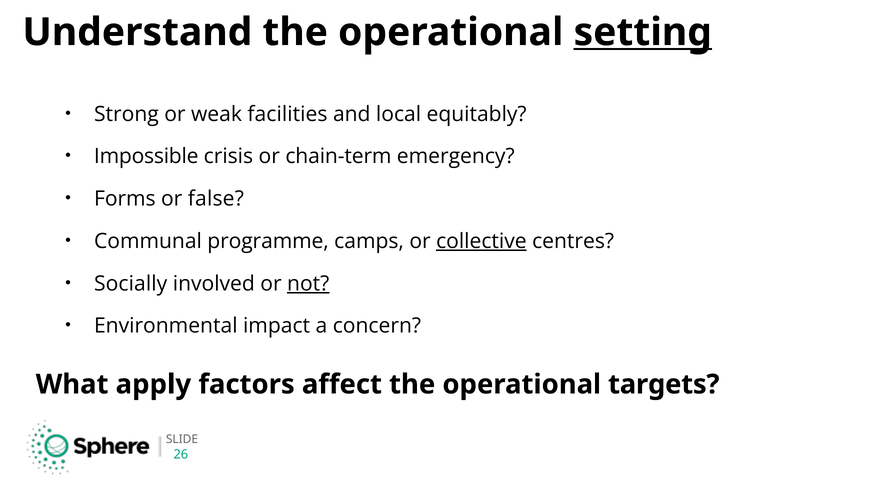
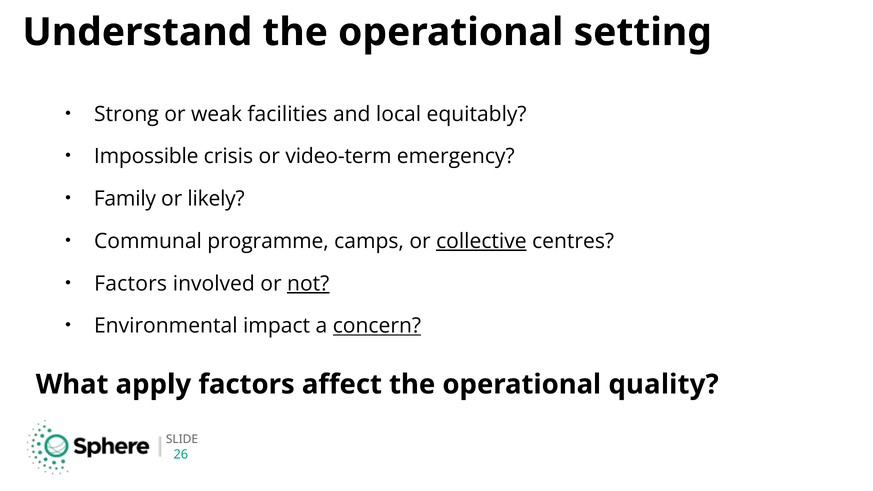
setting underline: present -> none
chain-term: chain-term -> video-term
Forms: Forms -> Family
false: false -> likely
Socially at (131, 284): Socially -> Factors
concern underline: none -> present
targets: targets -> quality
